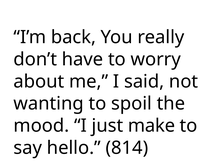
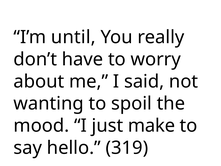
back: back -> until
814: 814 -> 319
